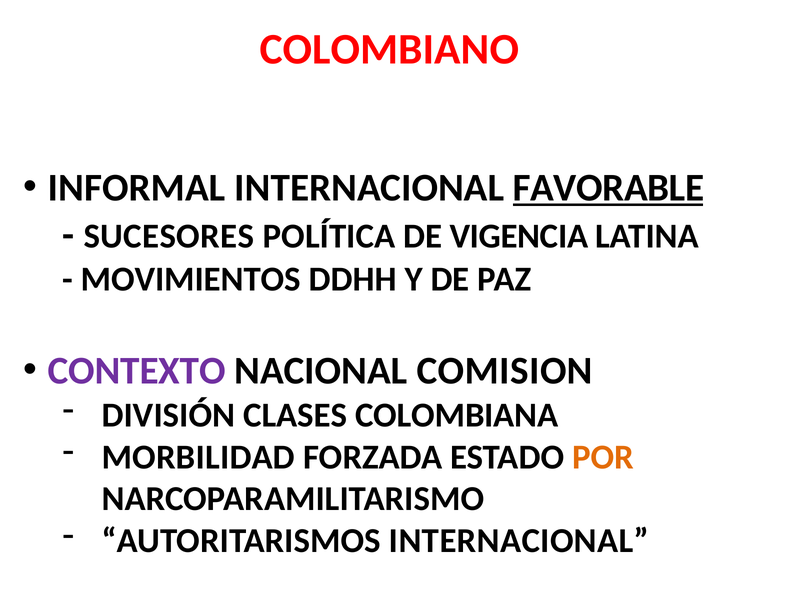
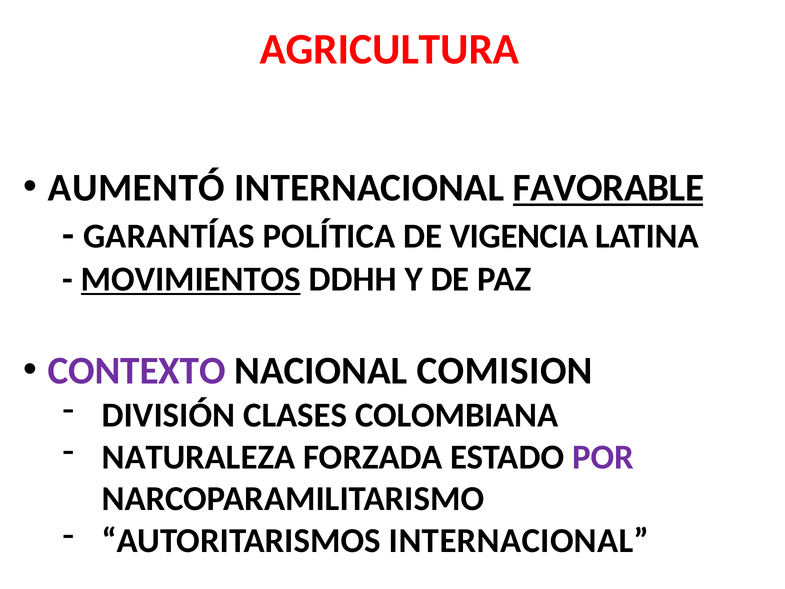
COLOMBIANO: COLOMBIANO -> AGRICULTURA
INFORMAL: INFORMAL -> AUMENTÓ
SUCESORES: SUCESORES -> GARANTÍAS
MOVIMIENTOS underline: none -> present
MORBILIDAD: MORBILIDAD -> NATURALEZA
POR colour: orange -> purple
